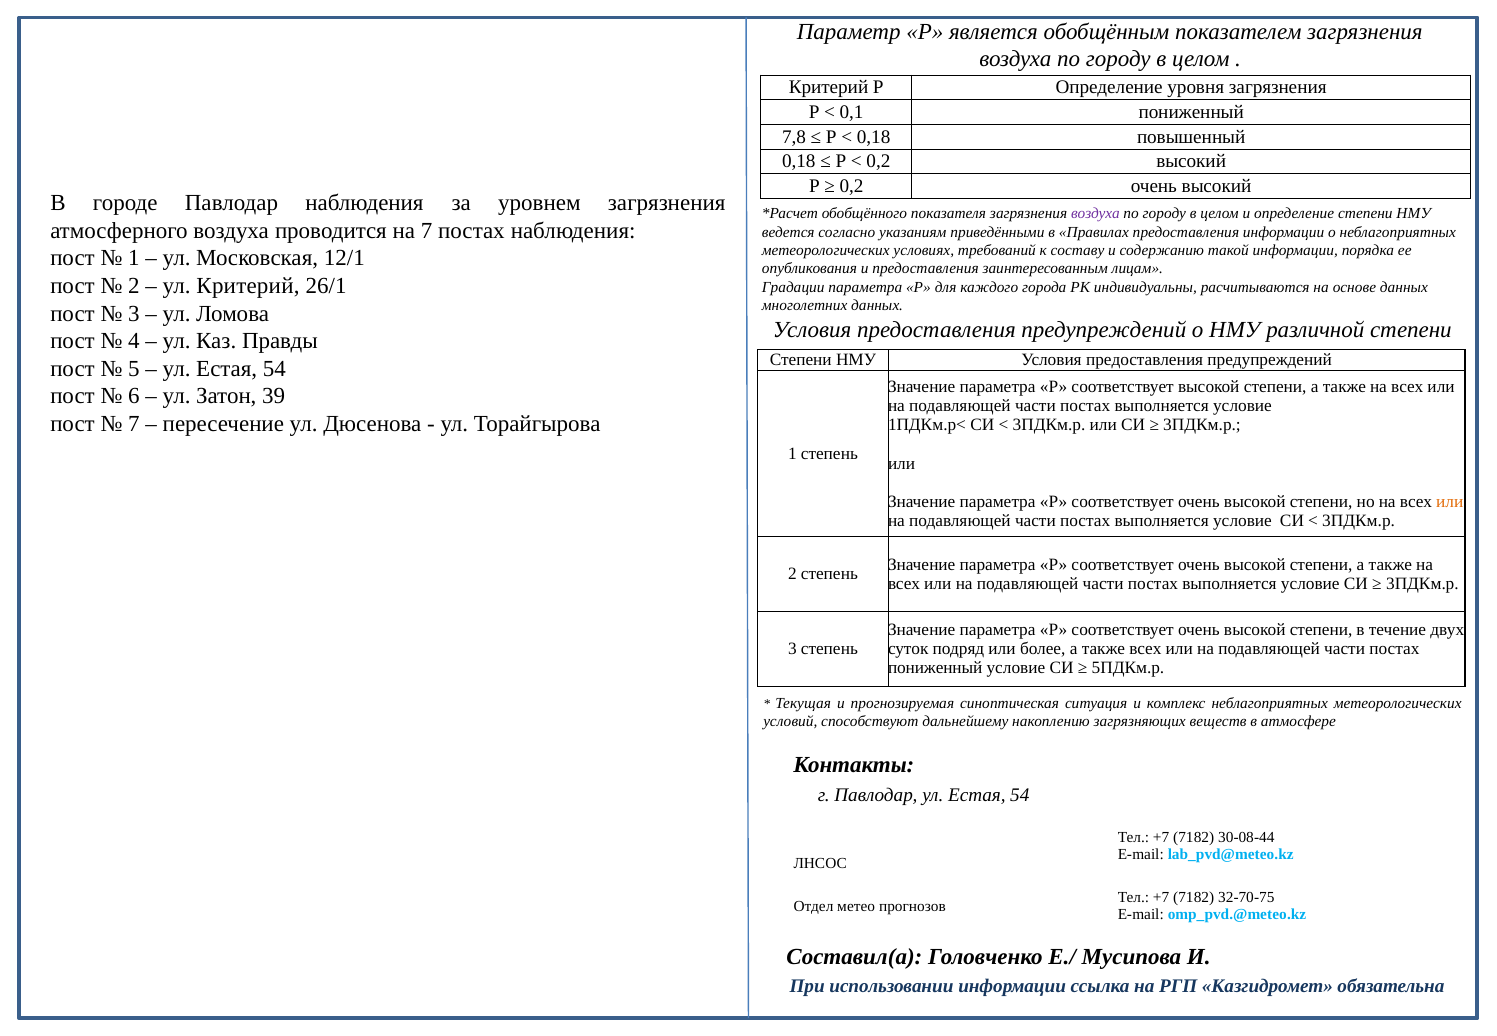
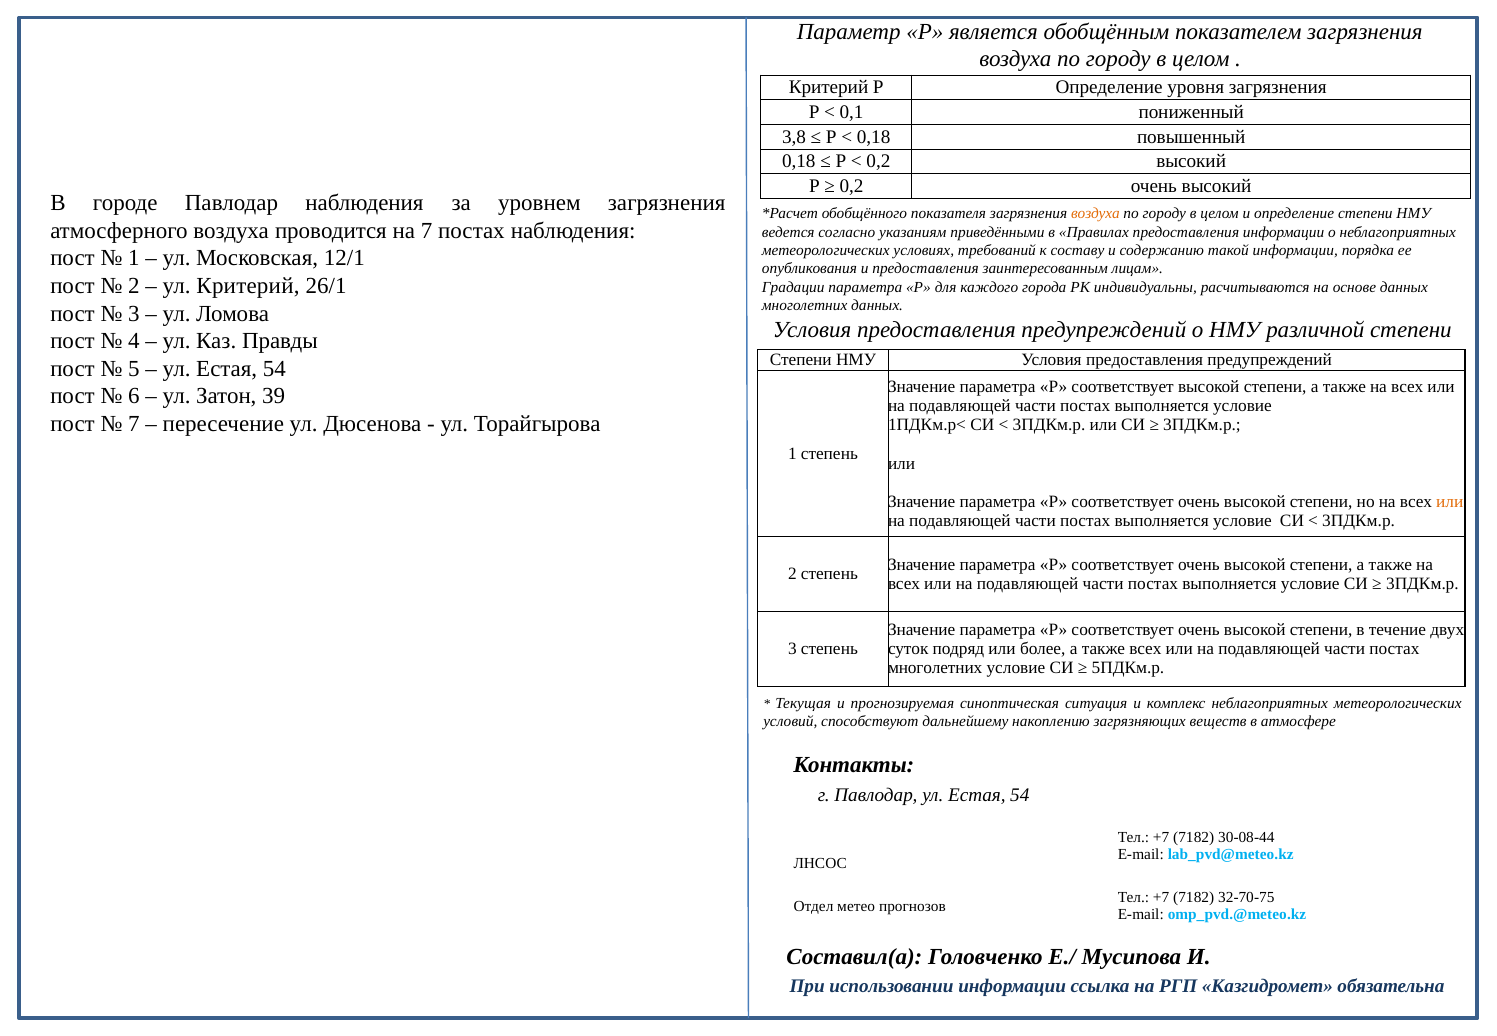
7,8: 7,8 -> 3,8
воздуха at (1095, 214) colour: purple -> orange
пониженный at (935, 669): пониженный -> многолетних
